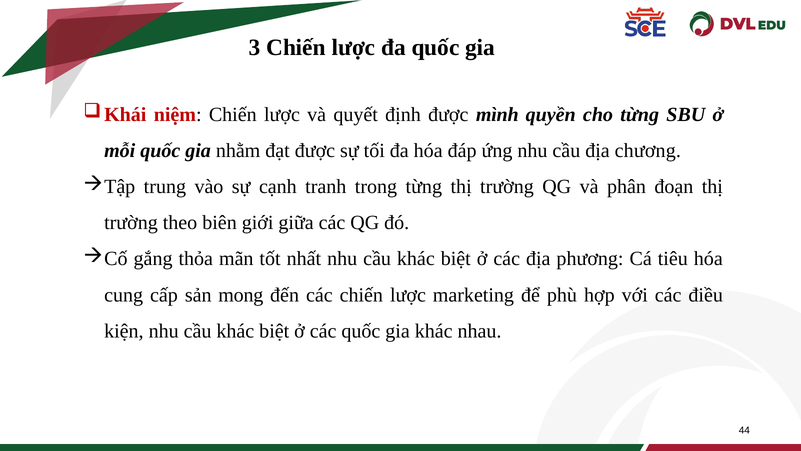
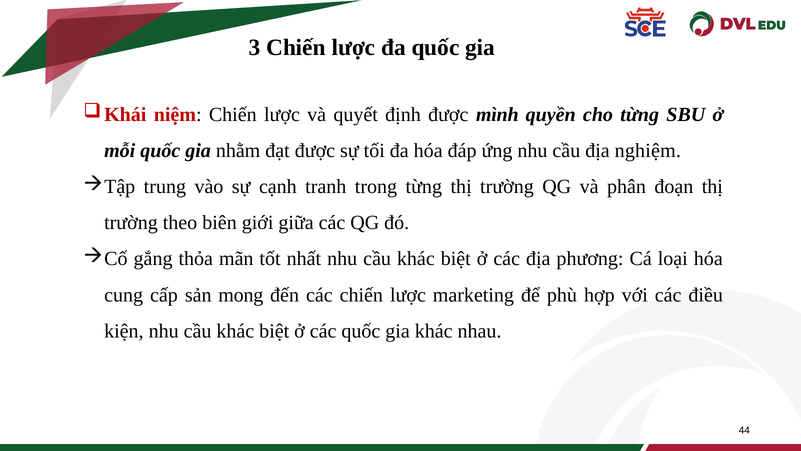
chương: chương -> nghiệm
tiêu: tiêu -> loại
